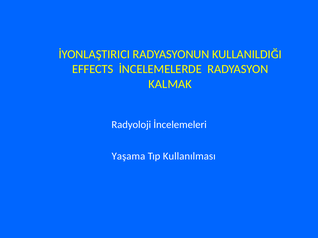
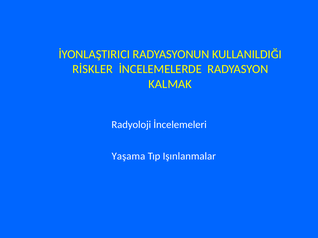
EFFECTS: EFFECTS -> RİSKLER
Kullanılması: Kullanılması -> Işınlanmalar
